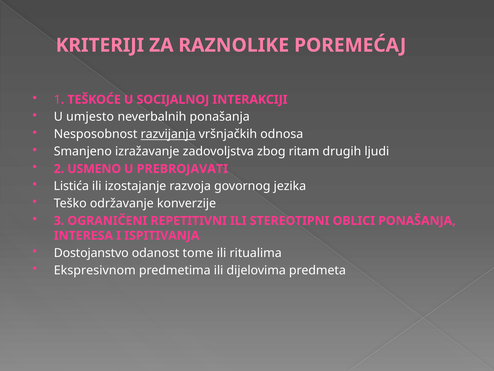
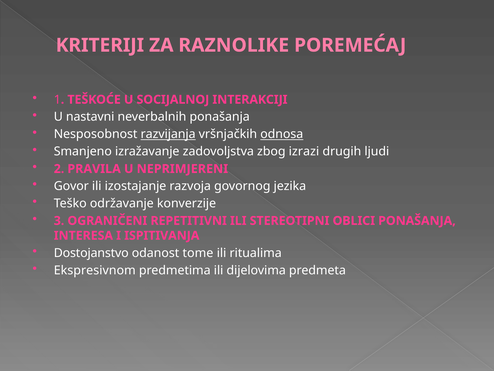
umjesto: umjesto -> nastavni
odnosa underline: none -> present
ritam: ritam -> izrazi
USMENO: USMENO -> PRAVILA
PREBROJAVATI: PREBROJAVATI -> NEPRIMJERENI
Listića: Listića -> Govor
